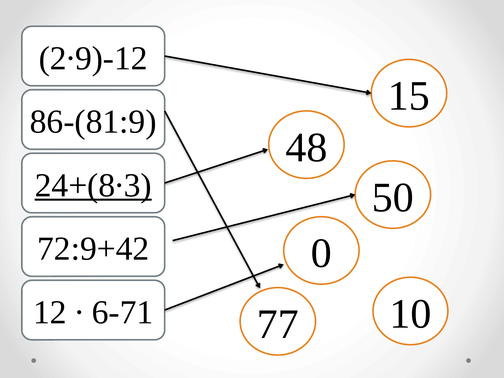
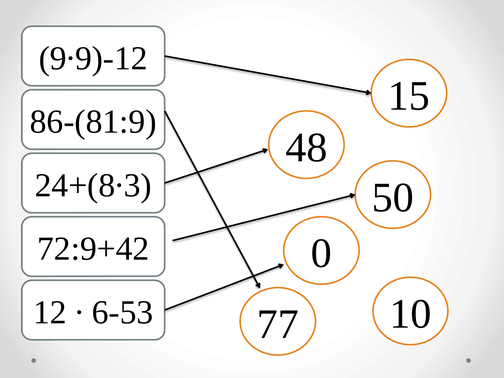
2∙9)-12: 2∙9)-12 -> 9∙9)-12
24+(8∙3 underline: present -> none
6-71: 6-71 -> 6-53
